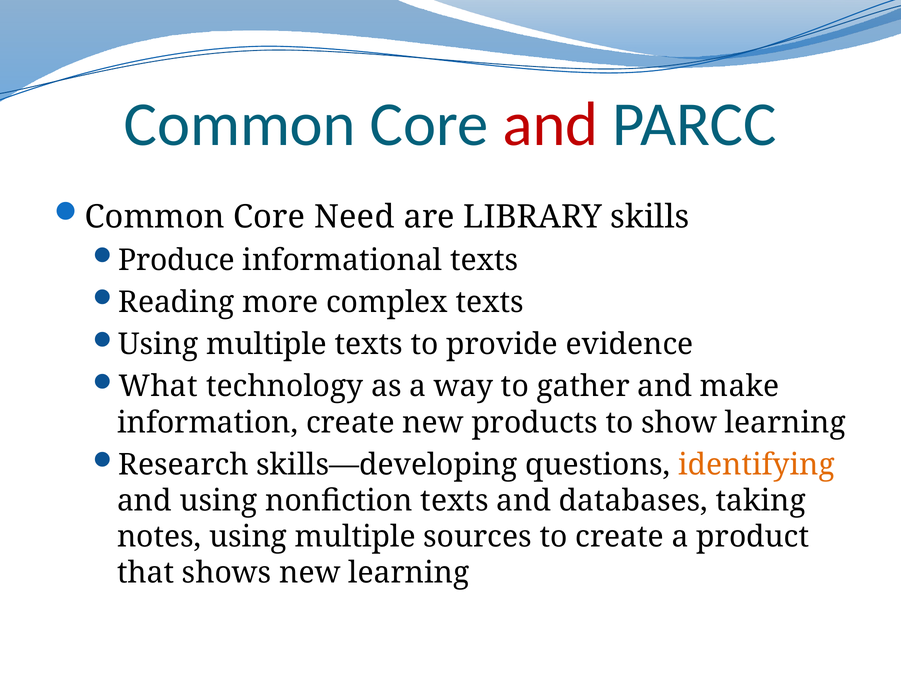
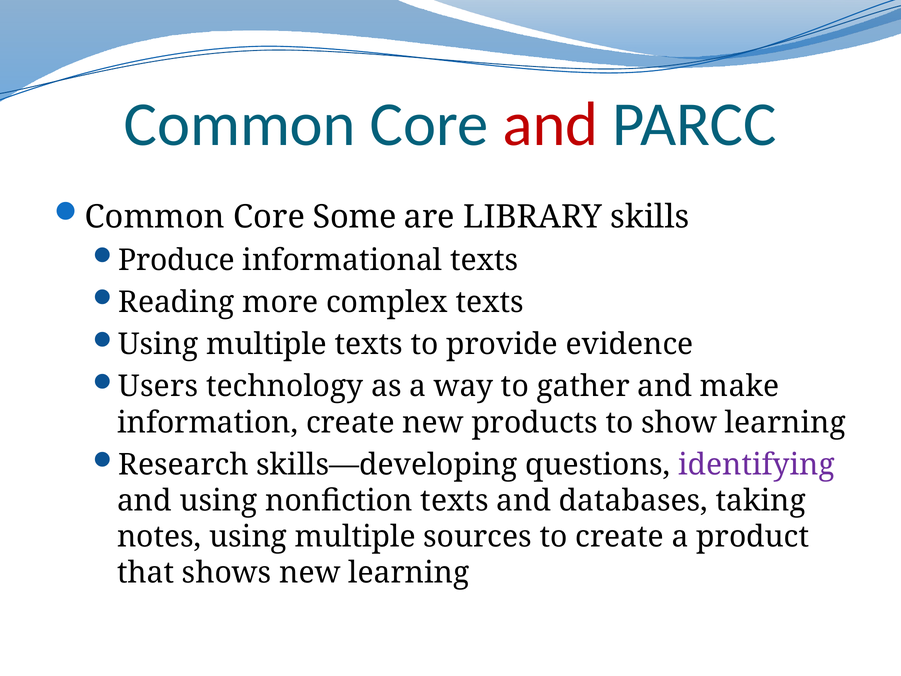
Need: Need -> Some
What: What -> Users
identifying colour: orange -> purple
